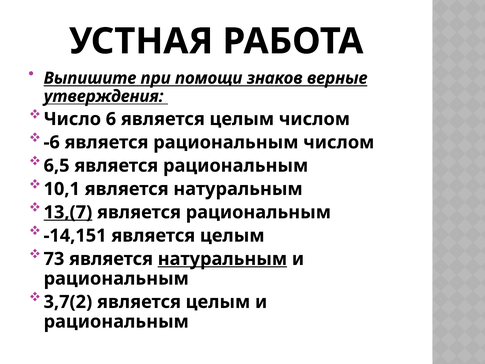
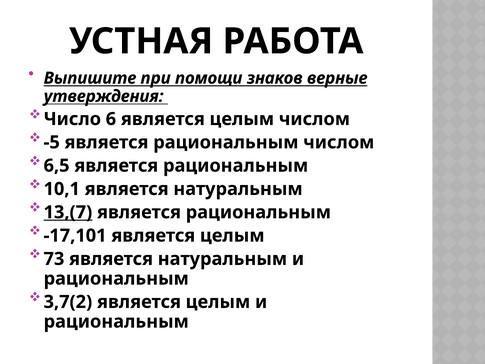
-6: -6 -> -5
-14,151: -14,151 -> -17,101
натуральным at (222, 259) underline: present -> none
